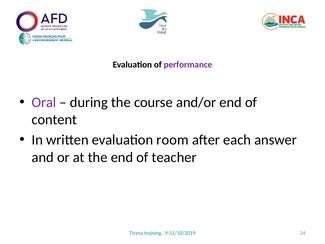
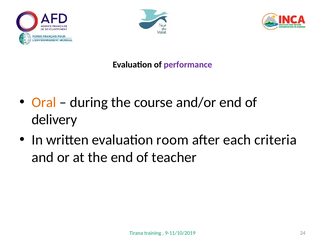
Oral colour: purple -> orange
content: content -> delivery
answer: answer -> criteria
